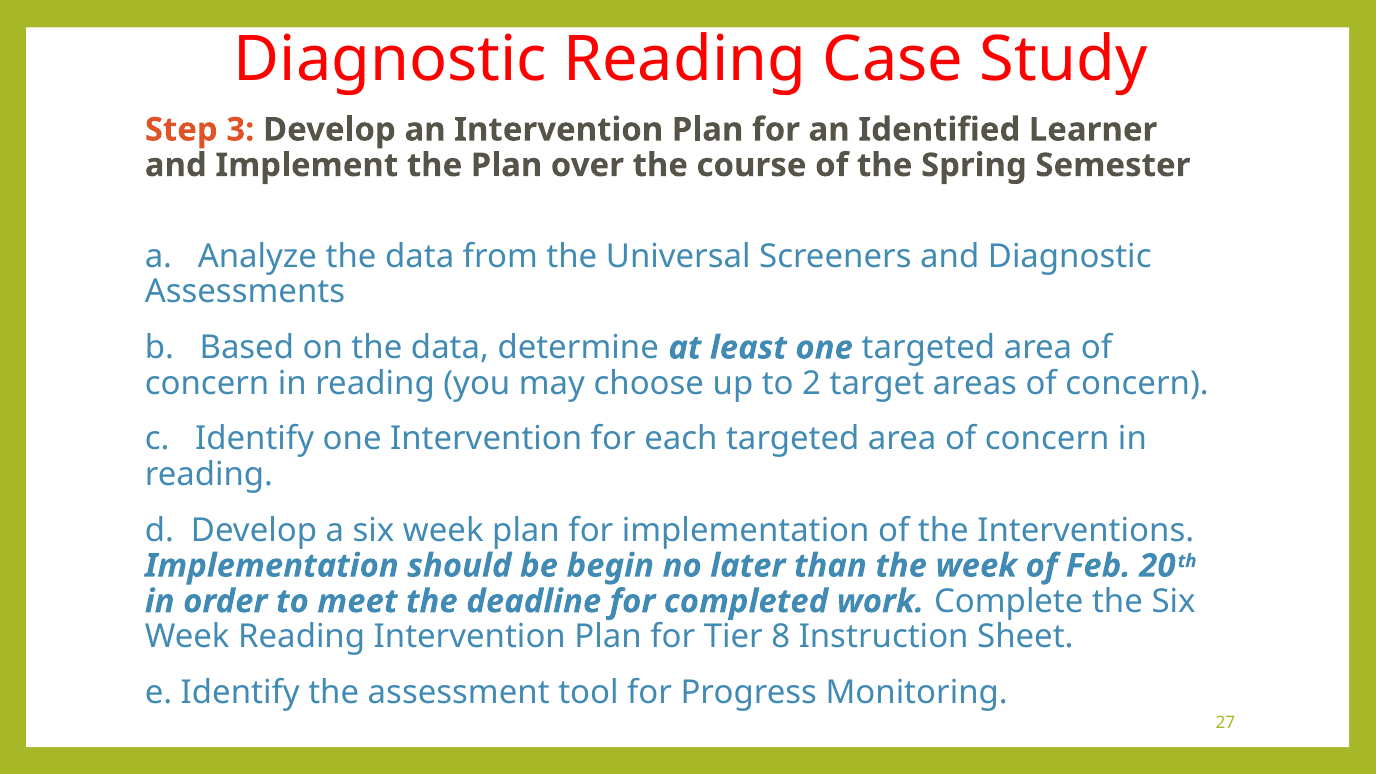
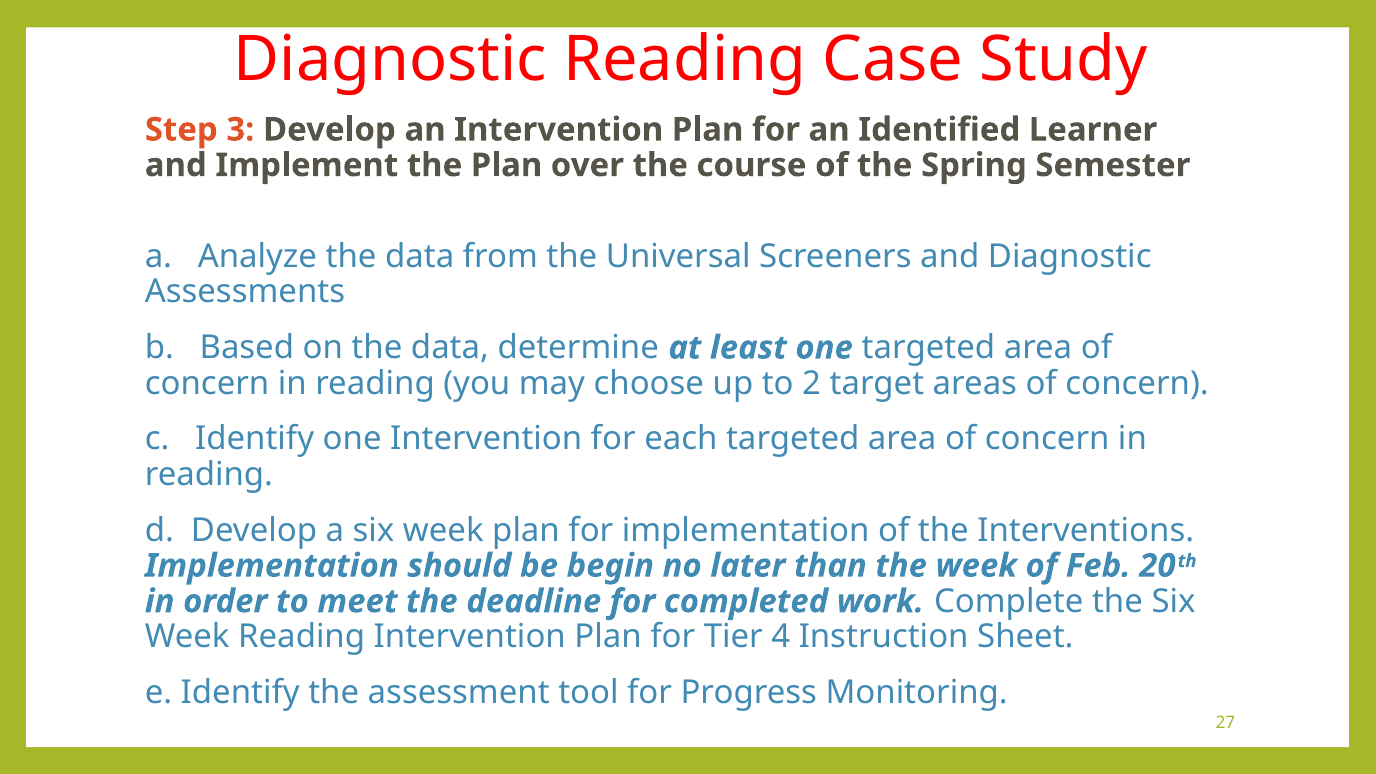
8: 8 -> 4
